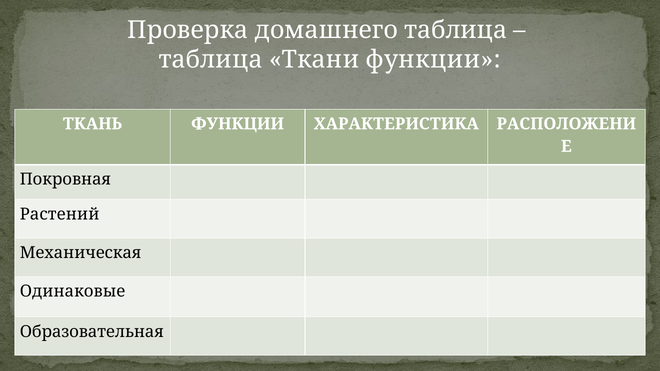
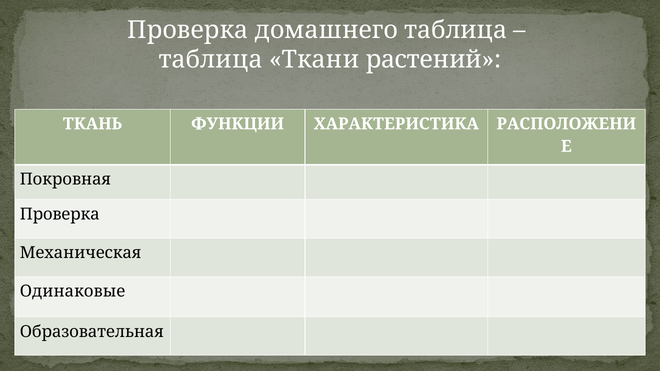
Ткани функции: функции -> растений
Растений at (60, 214): Растений -> Проверка
